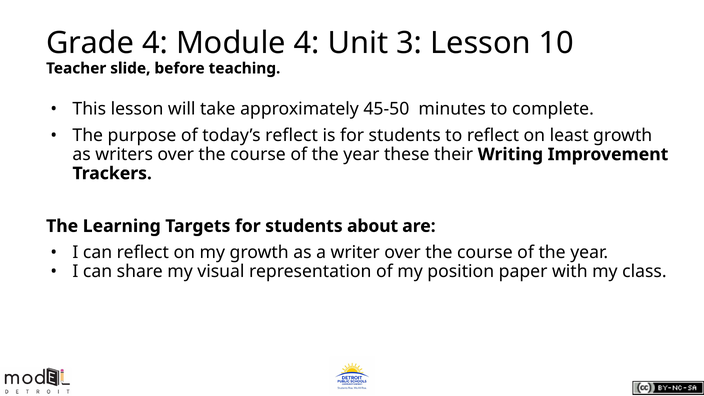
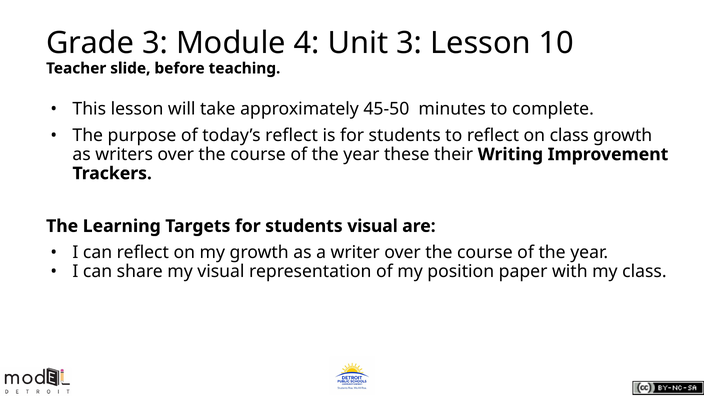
Grade 4: 4 -> 3
on least: least -> class
students about: about -> visual
